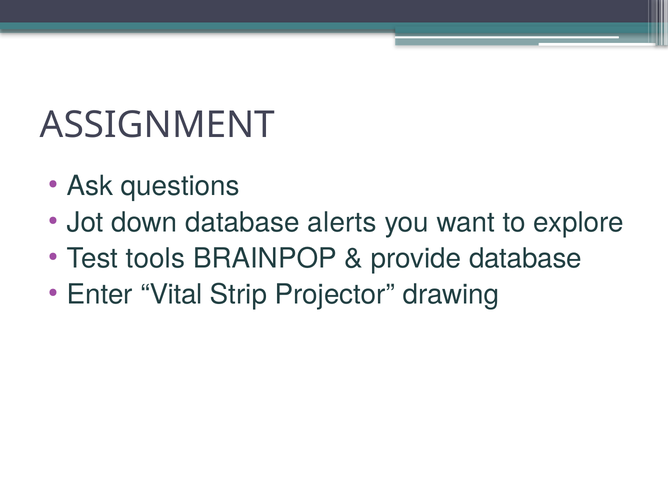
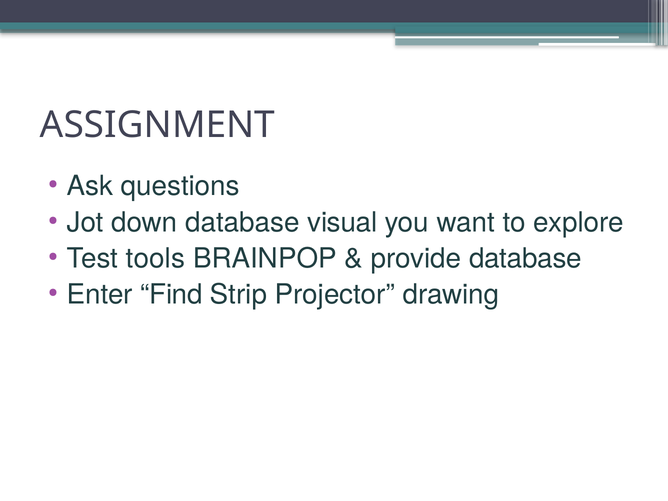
alerts: alerts -> visual
Vital: Vital -> Find
